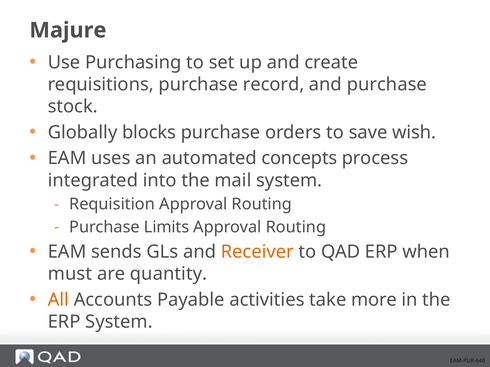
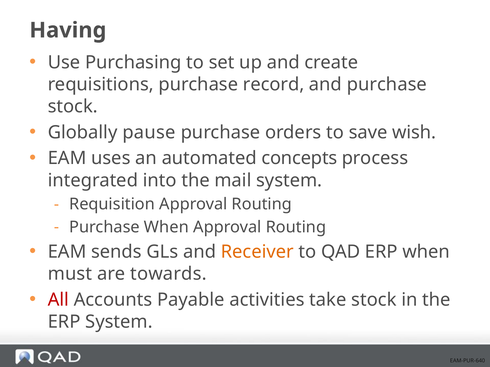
Majure: Majure -> Having
blocks: blocks -> pause
Purchase Limits: Limits -> When
quantity: quantity -> towards
All colour: orange -> red
take more: more -> stock
